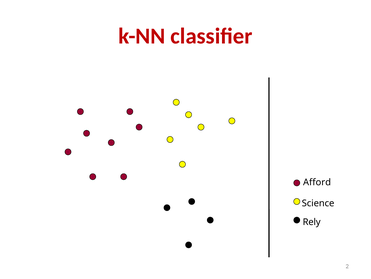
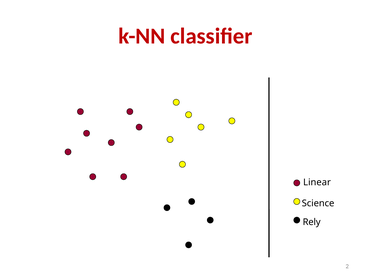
Afford: Afford -> Linear
